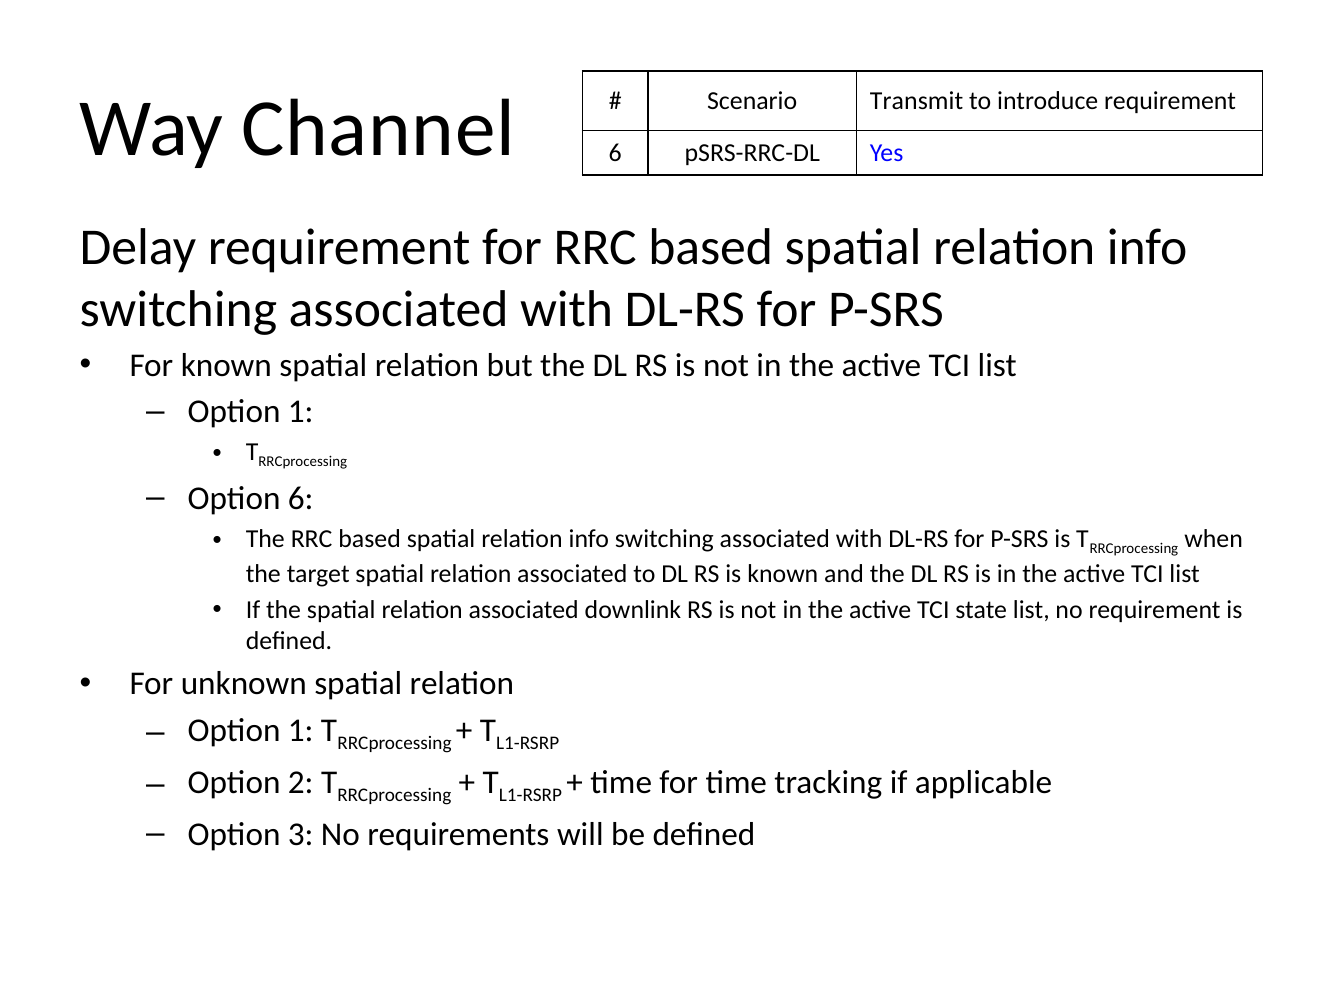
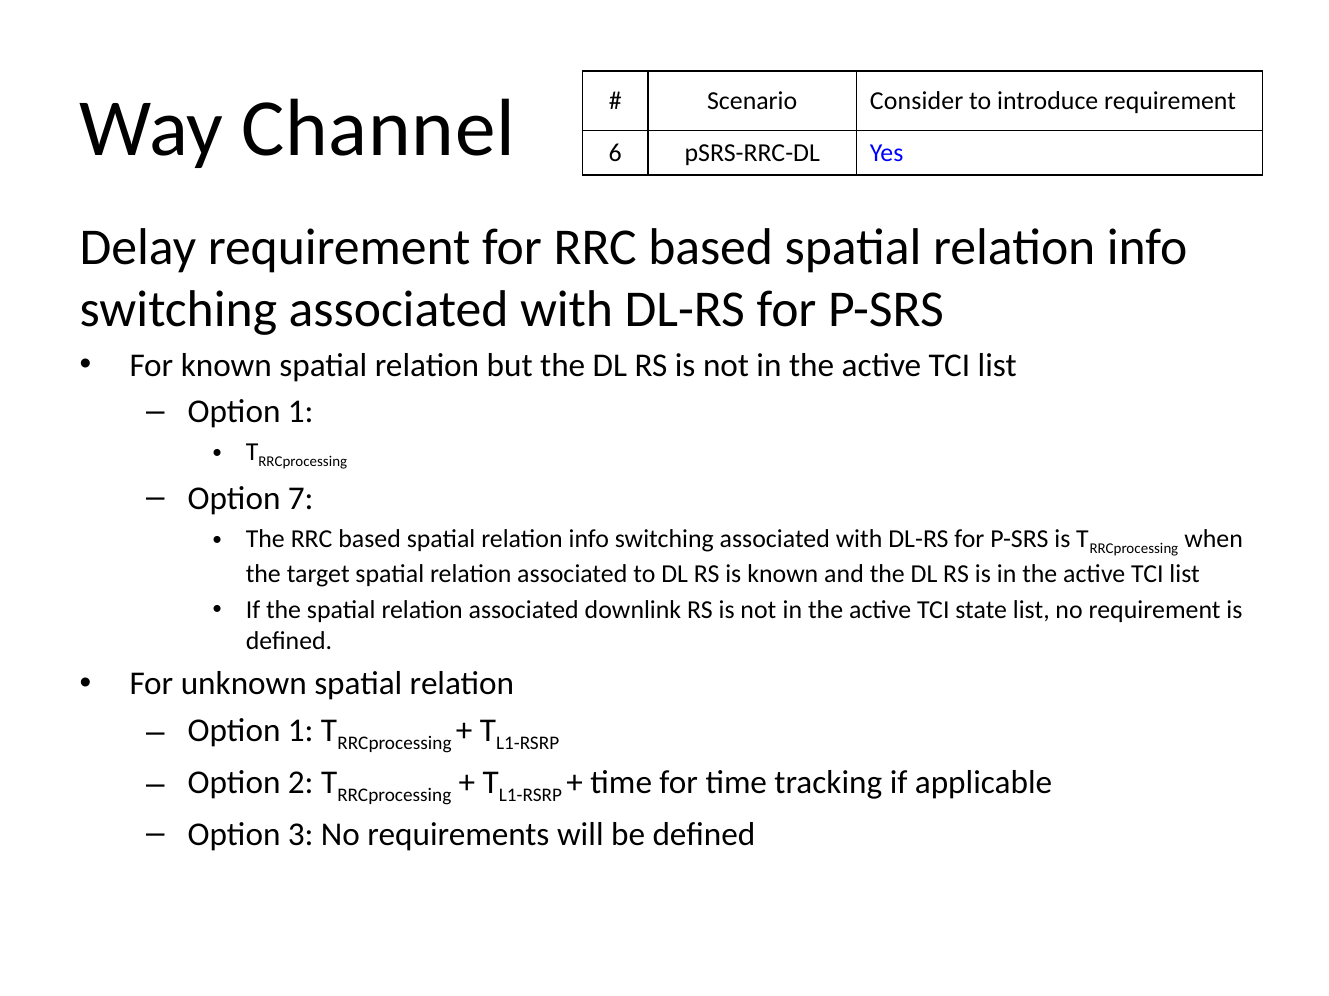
Transmit: Transmit -> Consider
Option 6: 6 -> 7
